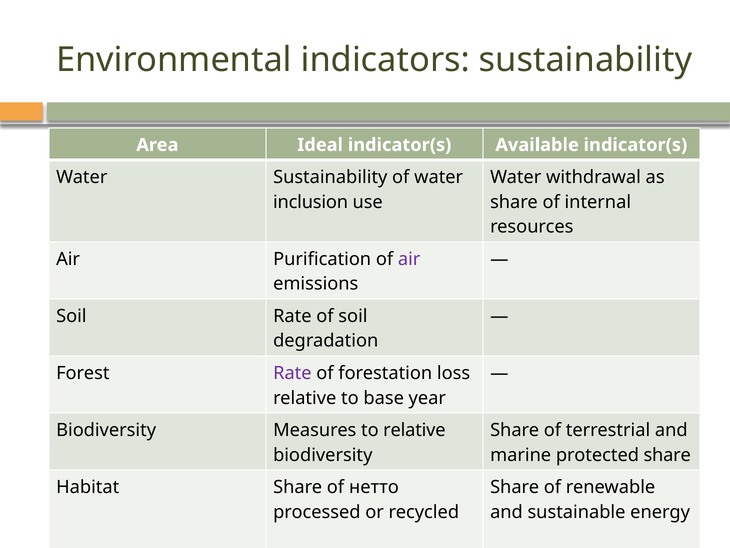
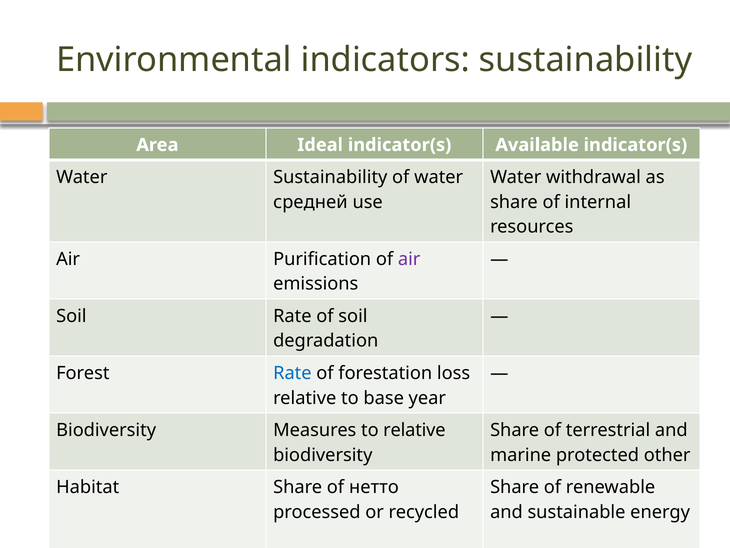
inclusion: inclusion -> средней
Rate at (292, 373) colour: purple -> blue
protected share: share -> other
